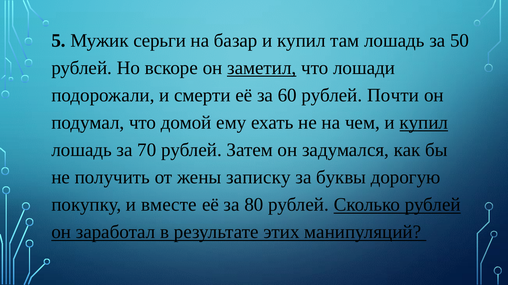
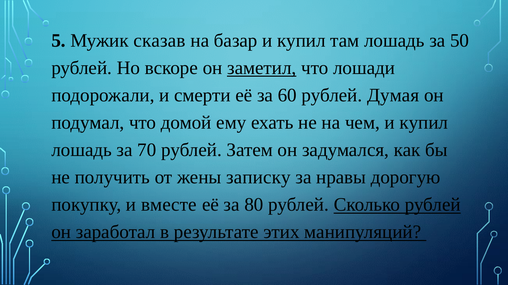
серьги: серьги -> сказав
Почти: Почти -> Думая
купил at (424, 123) underline: present -> none
буквы: буквы -> нравы
